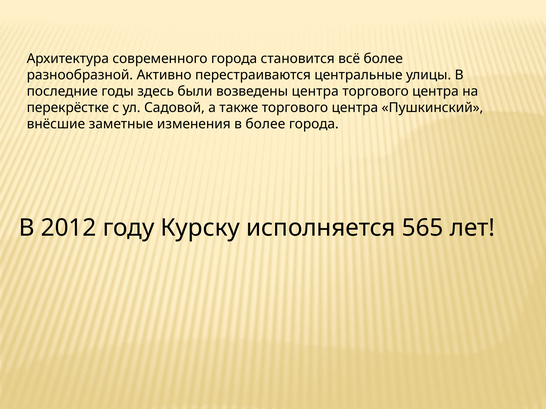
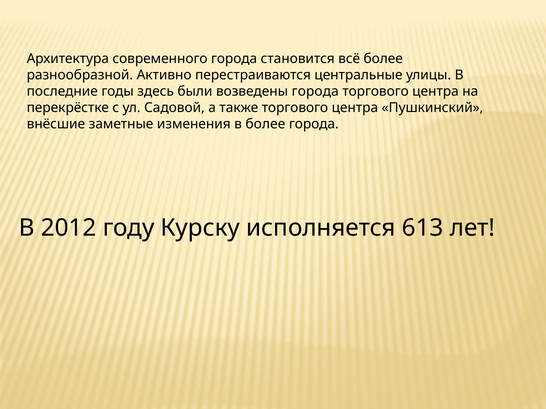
возведены центра: центра -> города
565: 565 -> 613
